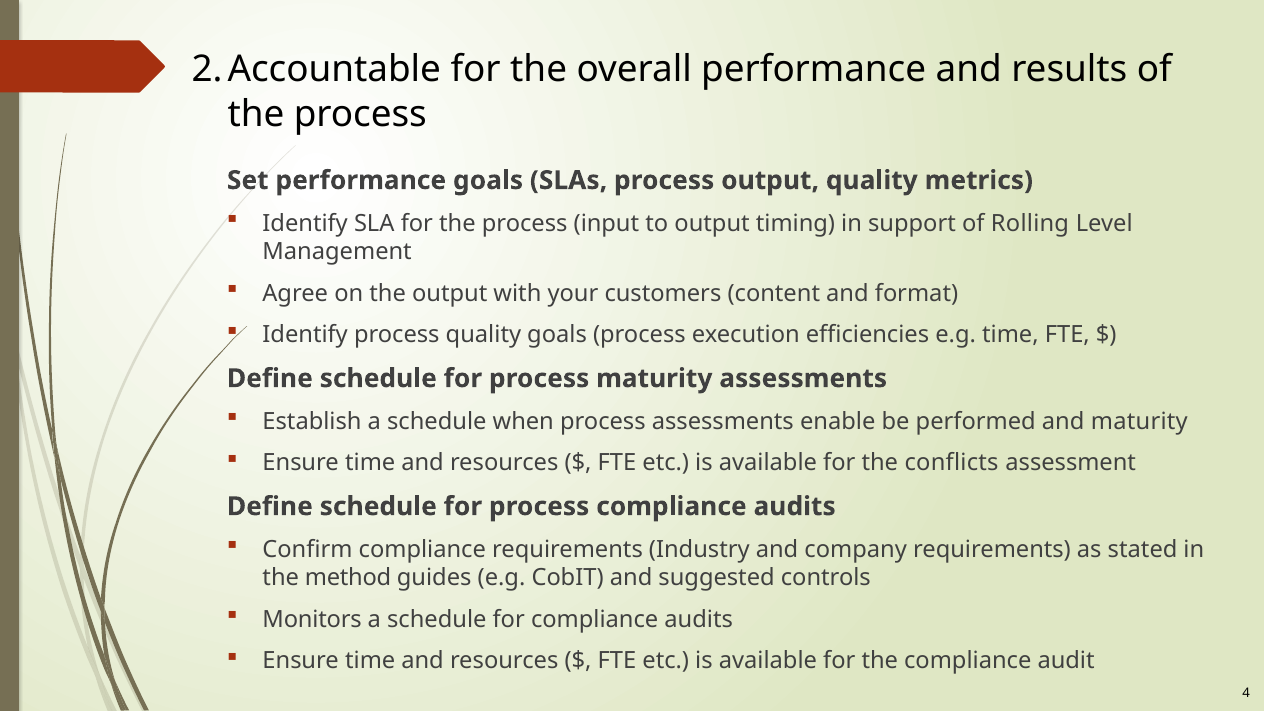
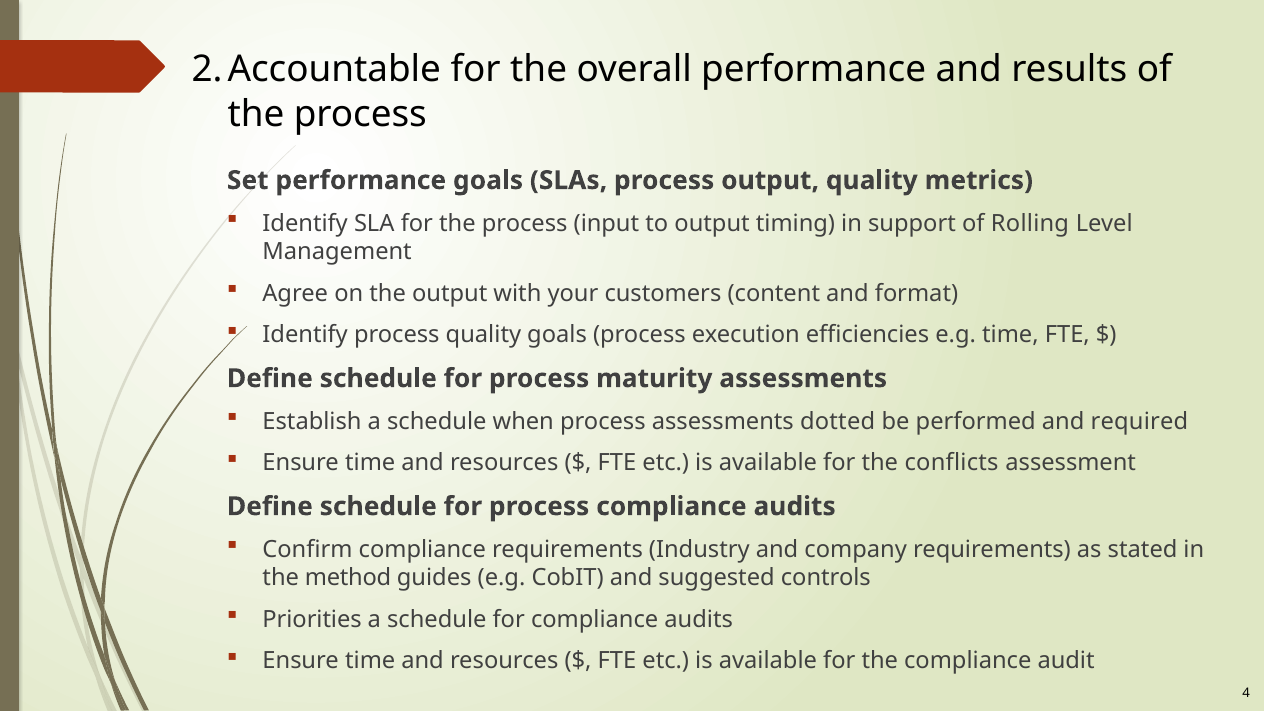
enable: enable -> dotted
and maturity: maturity -> required
Monitors: Monitors -> Priorities
